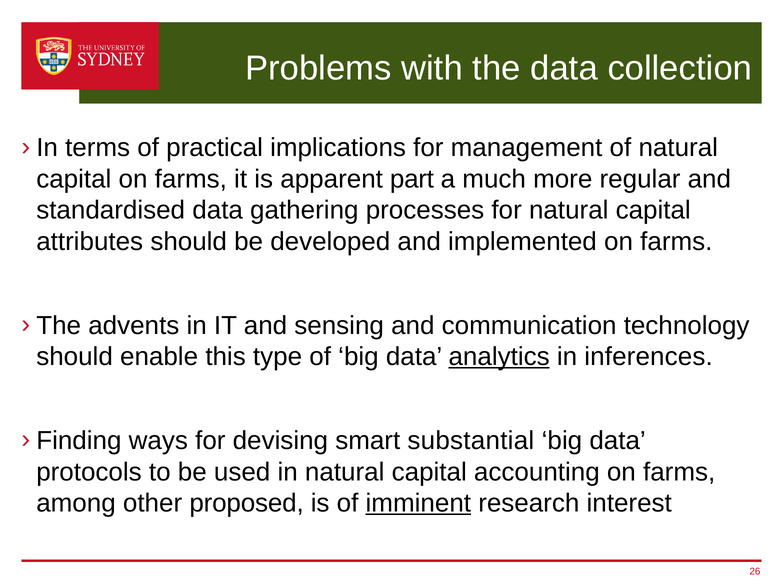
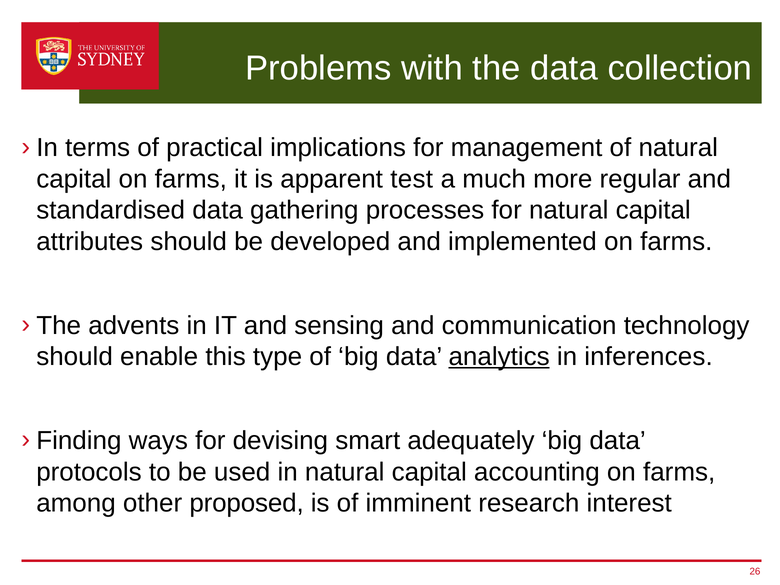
part: part -> test
substantial: substantial -> adequately
imminent underline: present -> none
